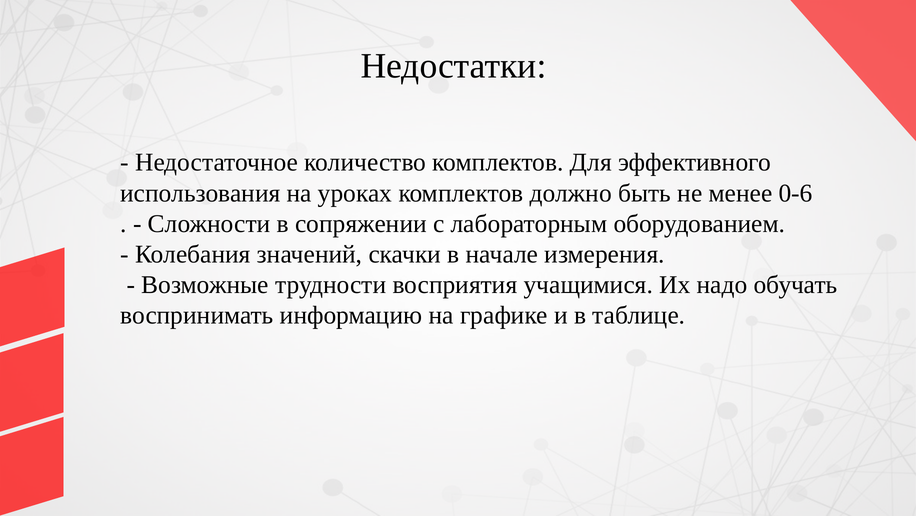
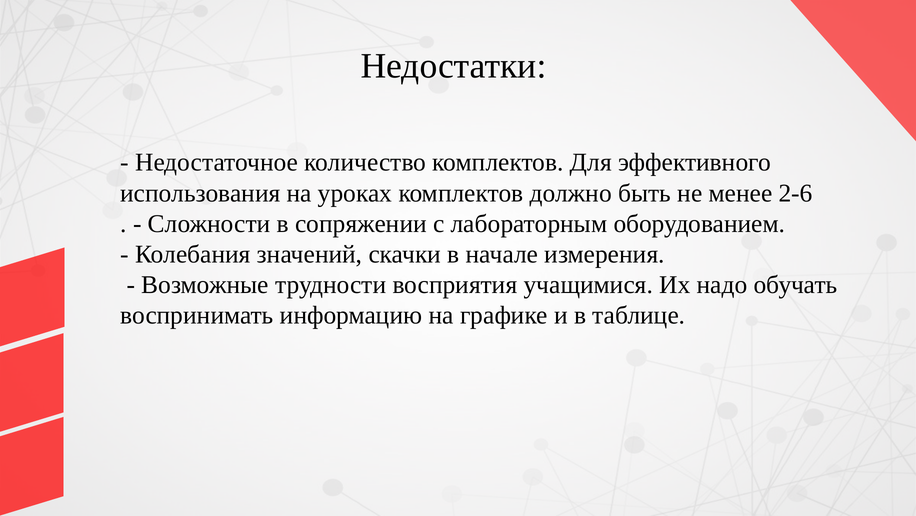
0-6: 0-6 -> 2-6
